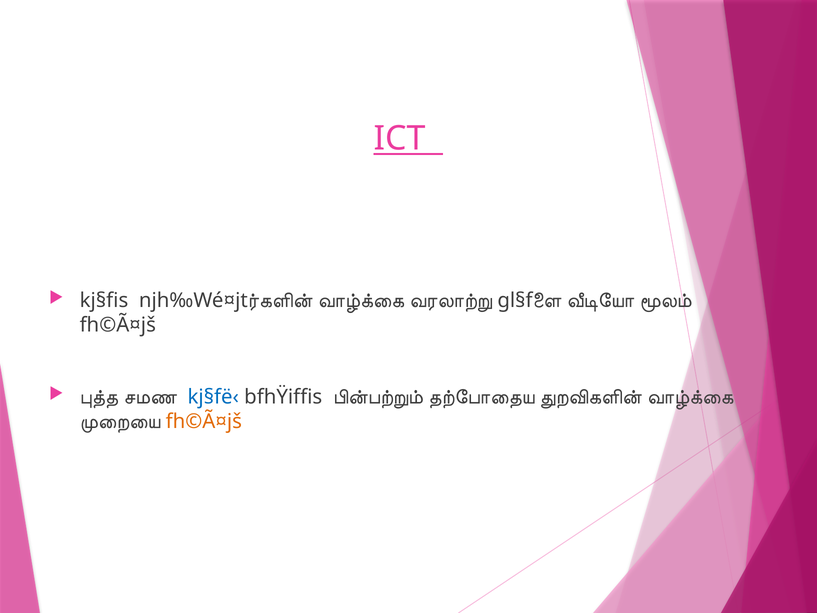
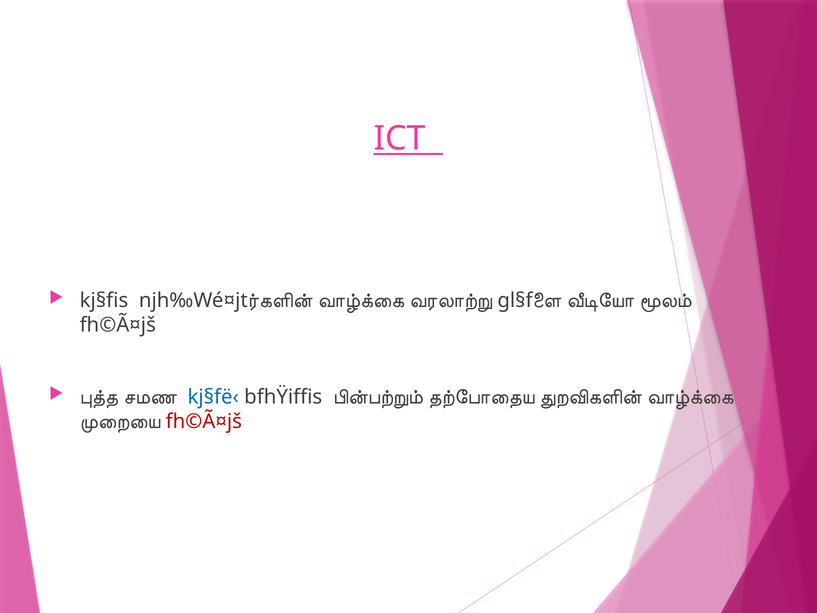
fh©Ã¤jš at (204, 421) colour: orange -> red
